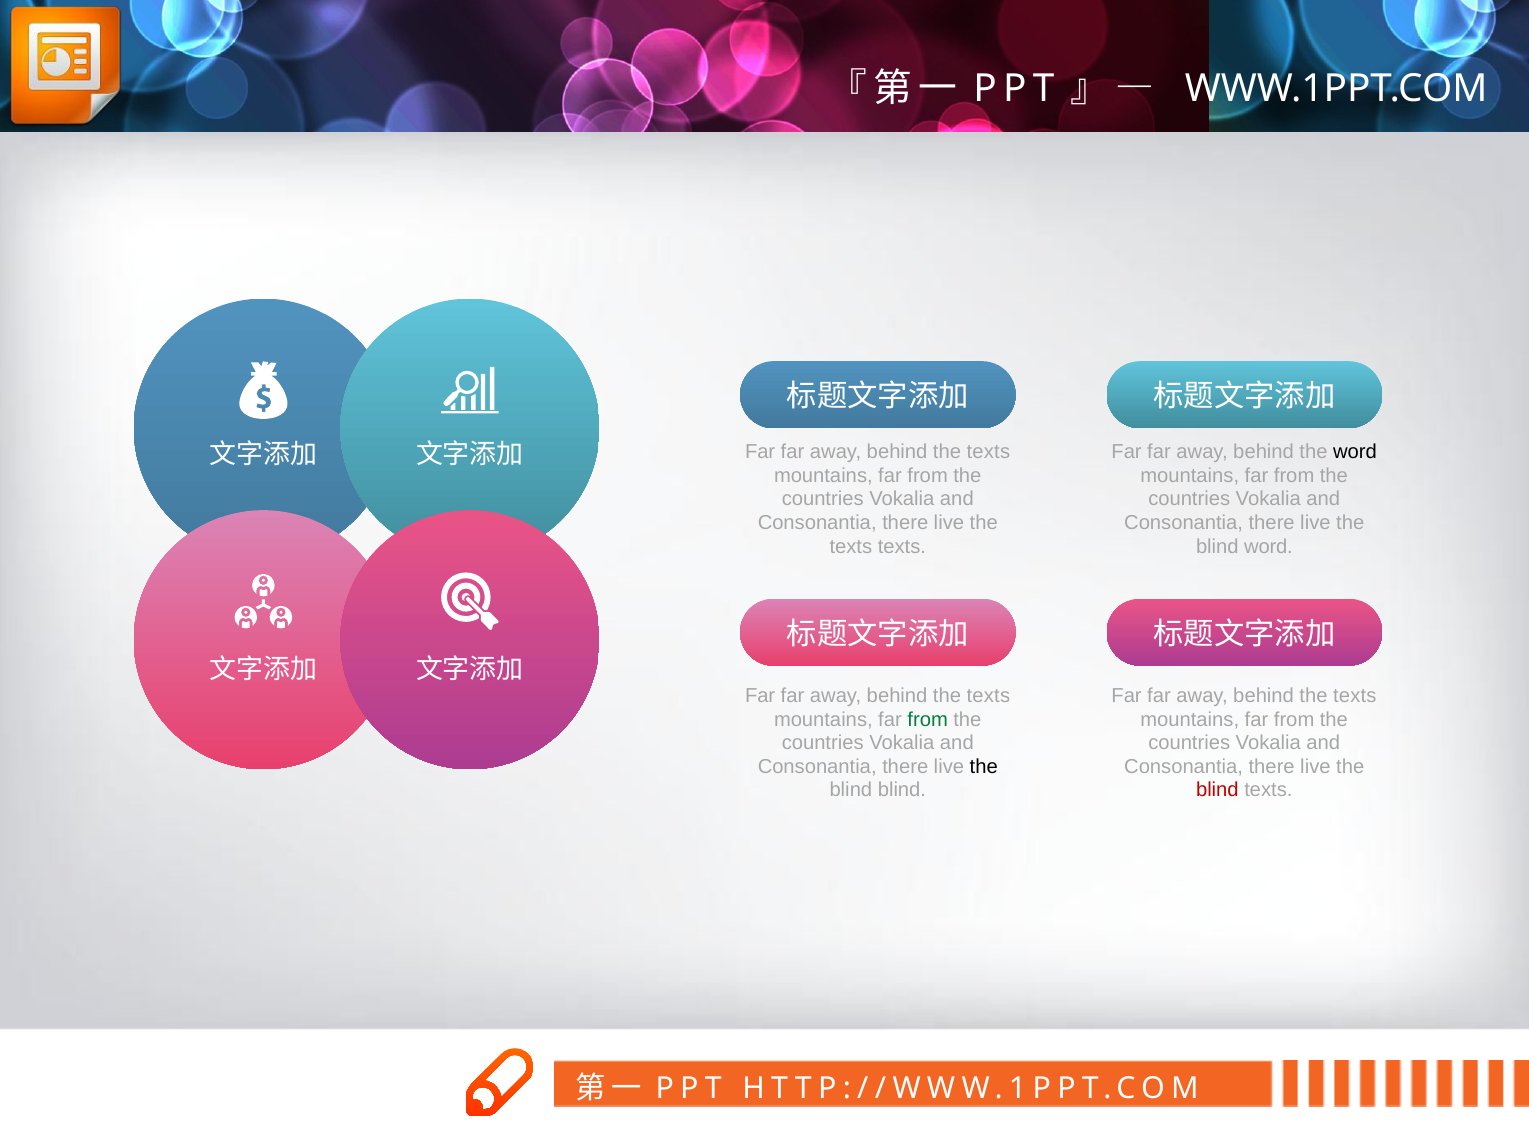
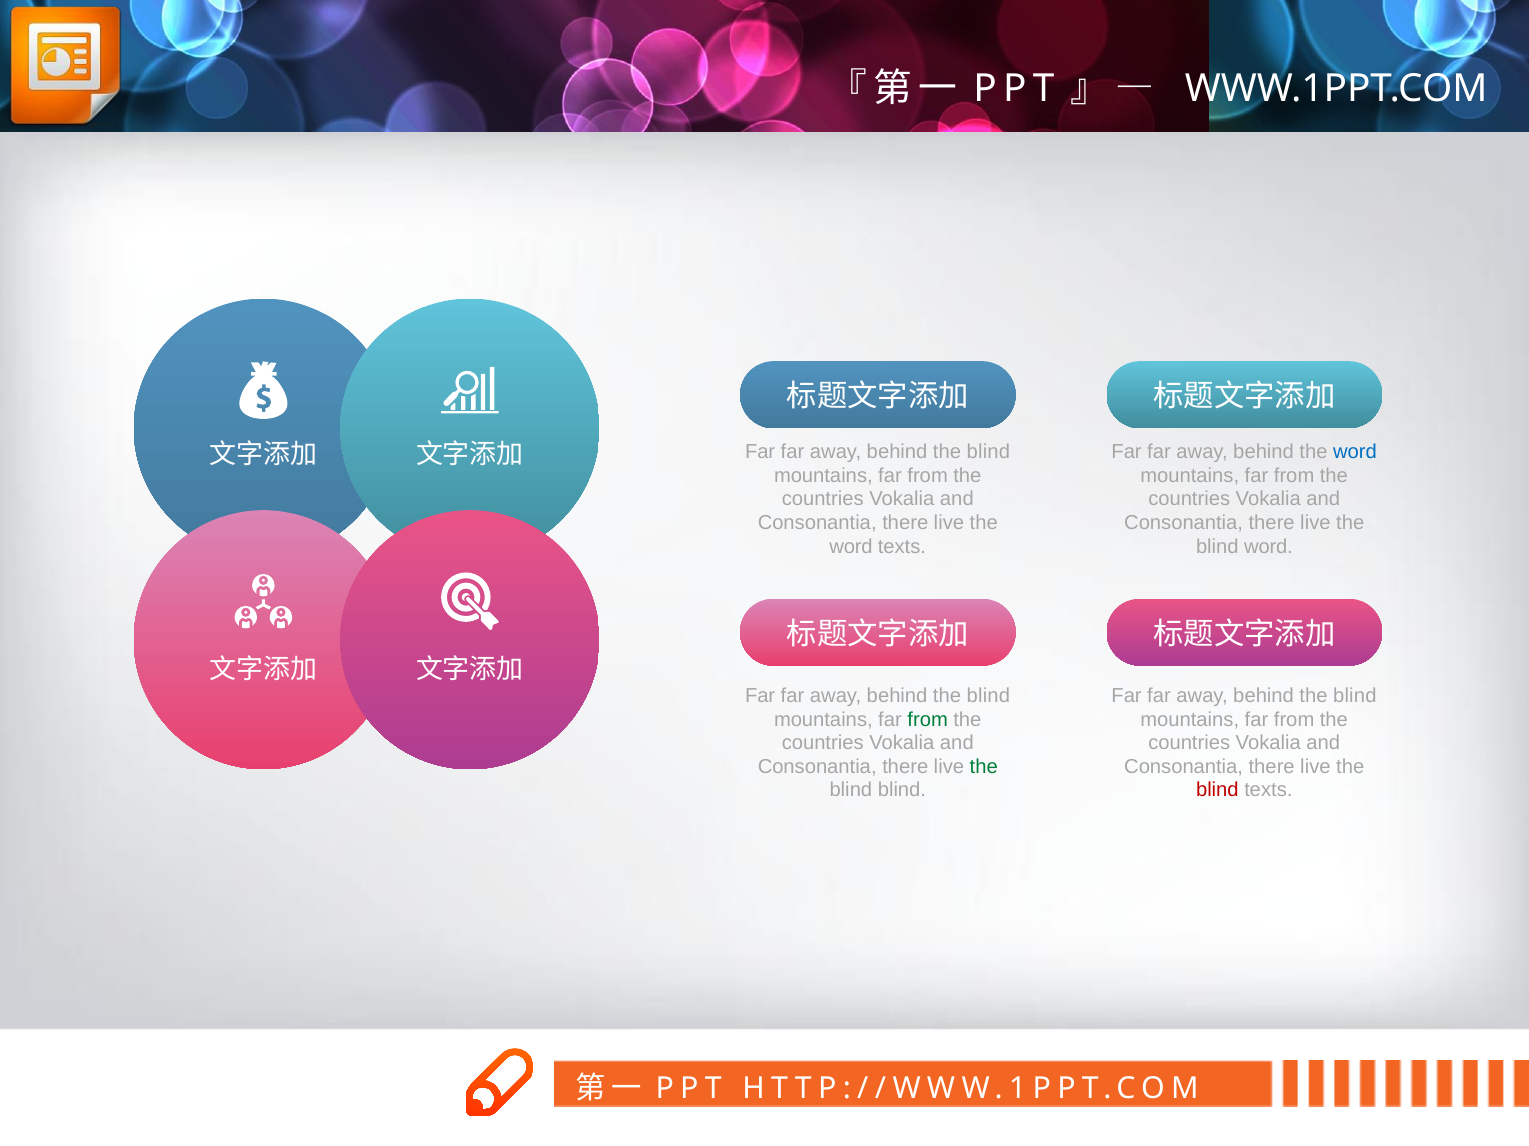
texts at (988, 452): texts -> blind
word at (1355, 452) colour: black -> blue
texts at (851, 547): texts -> word
texts at (988, 696): texts -> blind
texts at (1355, 696): texts -> blind
the at (984, 767) colour: black -> green
